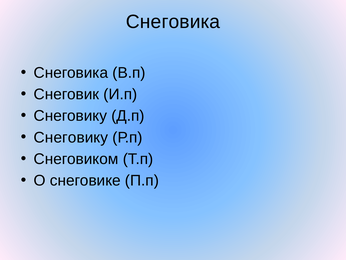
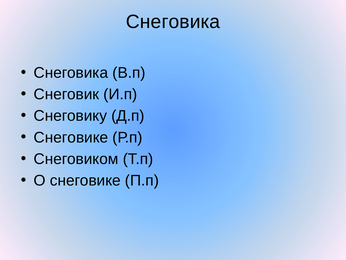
Снеговику at (71, 137): Снеговику -> Снеговике
